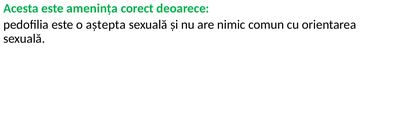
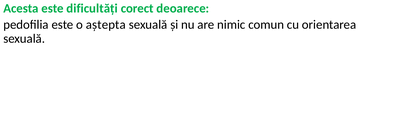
amenința: amenința -> dificultăți
